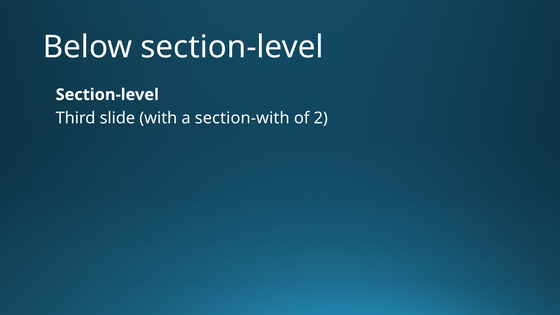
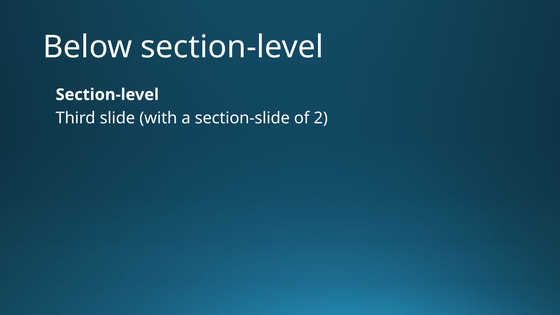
section-with: section-with -> section-slide
